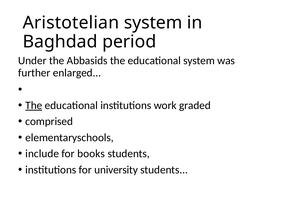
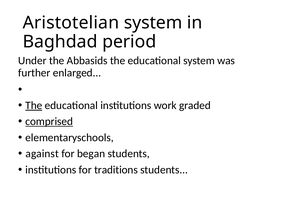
comprised underline: none -> present
include: include -> against
books: books -> began
university: university -> traditions
